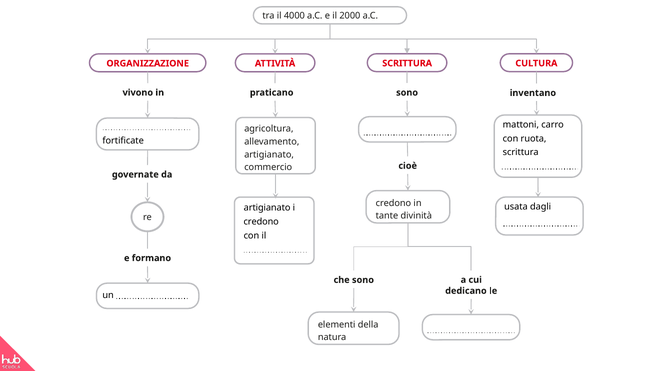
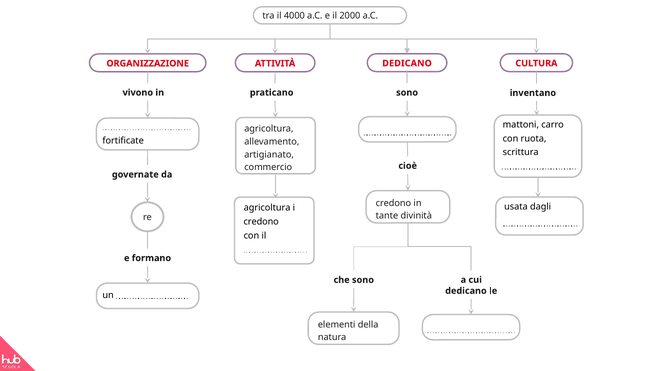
ATTIVITÀ SCRITTURA: SCRITTURA -> DEDICANO
artigianato at (267, 208): artigianato -> agricoltura
